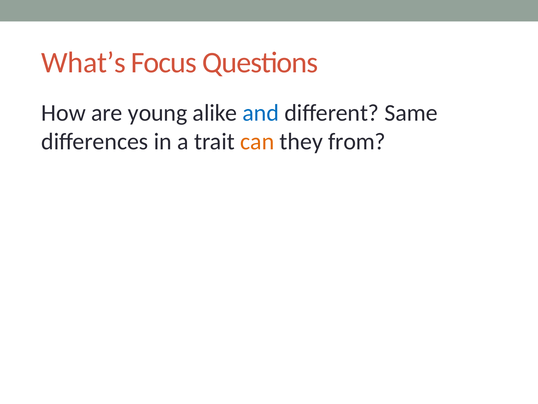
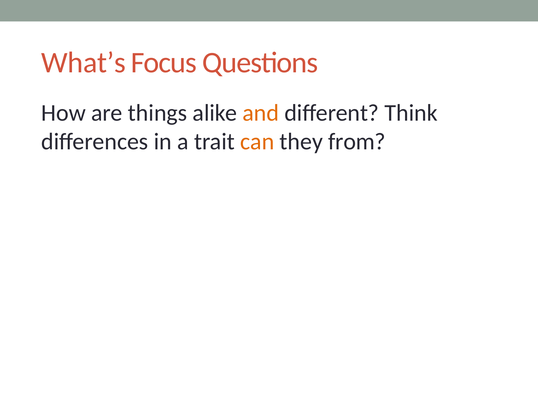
young: young -> things
and colour: blue -> orange
Same: Same -> Think
